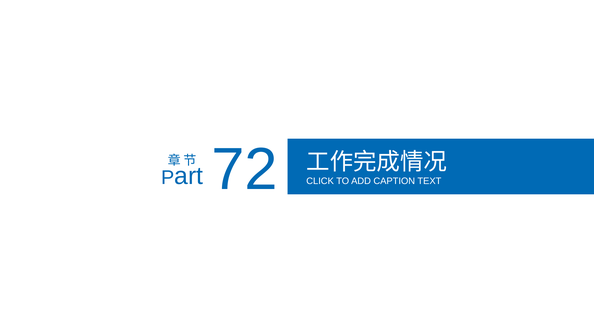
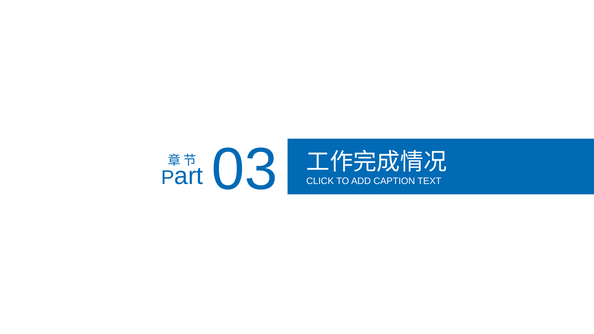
72: 72 -> 03
